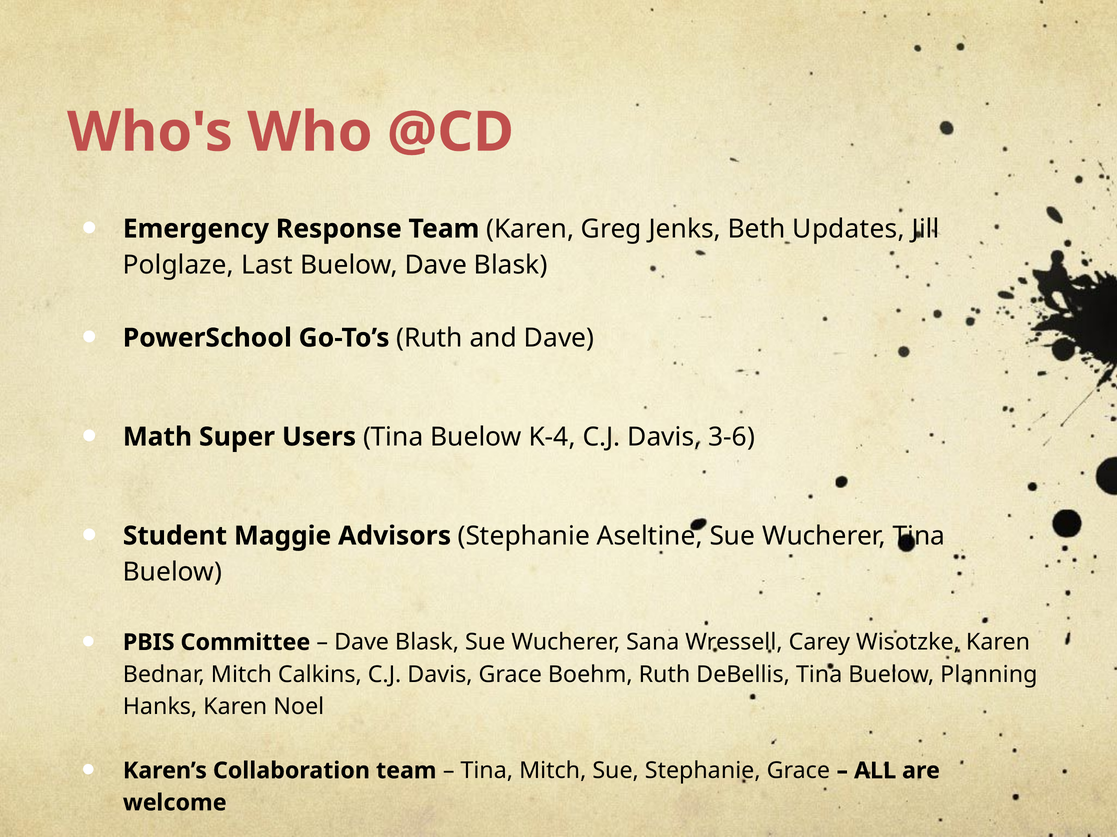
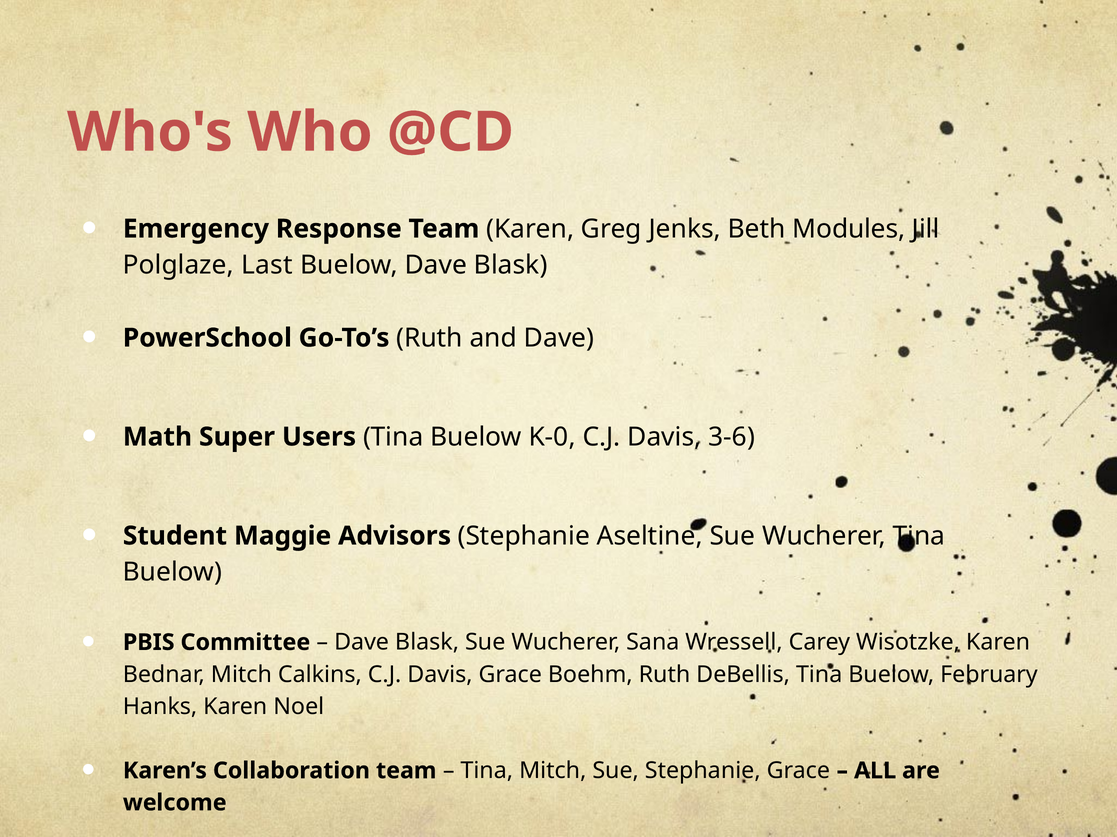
Updates: Updates -> Modules
K-4: K-4 -> K-0
Planning: Planning -> February
